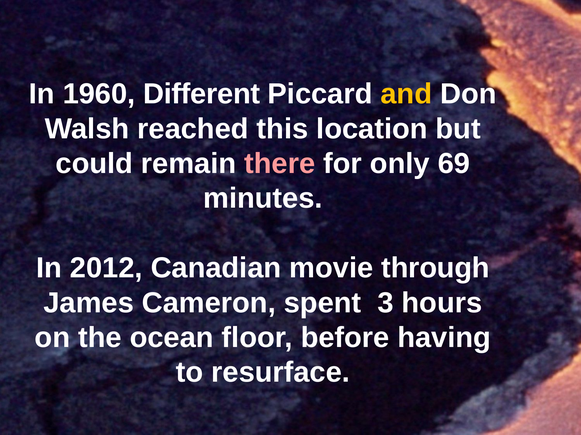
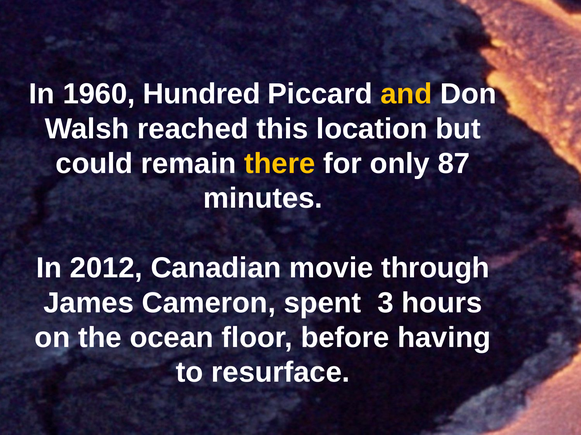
Different: Different -> Hundred
there colour: pink -> yellow
69: 69 -> 87
